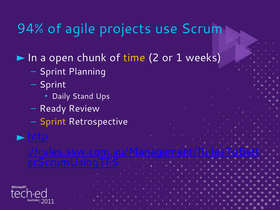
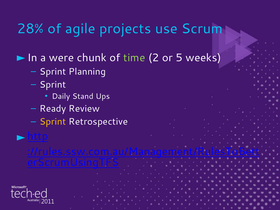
94%: 94% -> 28%
open: open -> were
time colour: yellow -> light green
1: 1 -> 5
